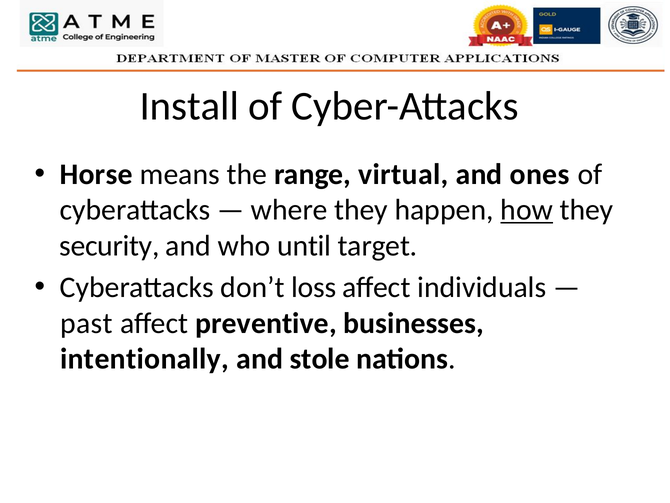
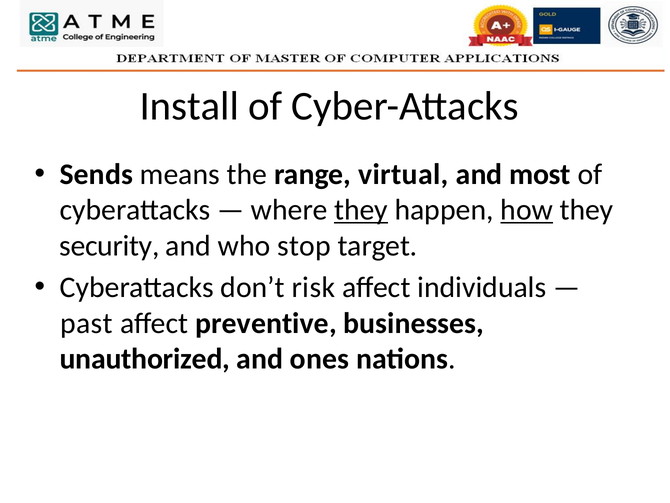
Horse: Horse -> Sends
ones: ones -> most
they at (361, 210) underline: none -> present
until: until -> stop
loss: loss -> risk
intentionally: intentionally -> unauthorized
stole: stole -> ones
